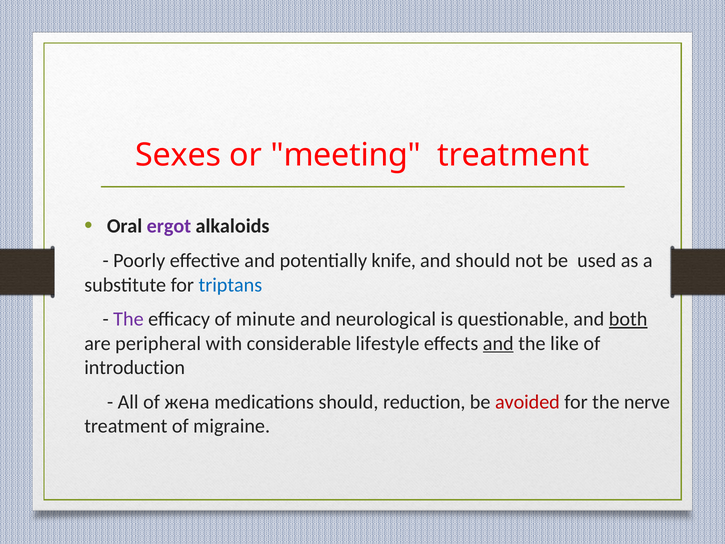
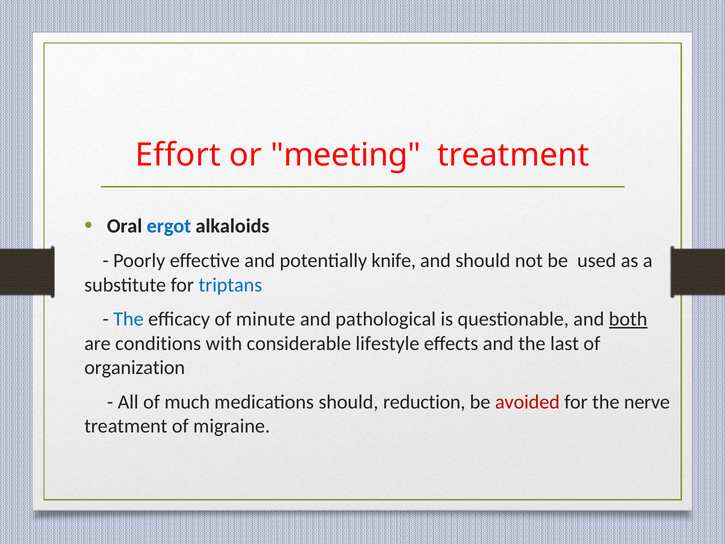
Sexes: Sexes -> Effort
ergot colour: purple -> blue
The at (128, 319) colour: purple -> blue
neurological: neurological -> pathological
peripheral: peripheral -> conditions
and at (498, 343) underline: present -> none
like: like -> last
introduction: introduction -> organization
жена: жена -> much
